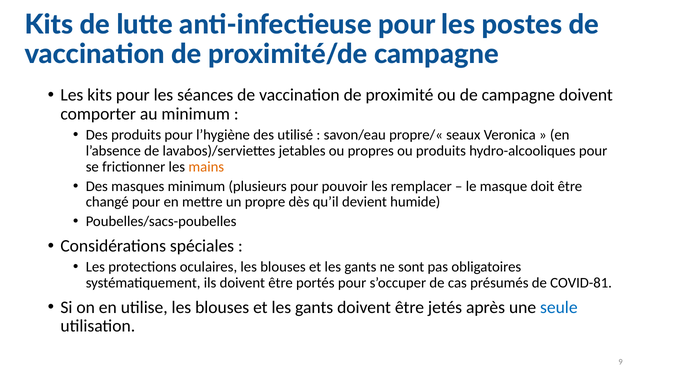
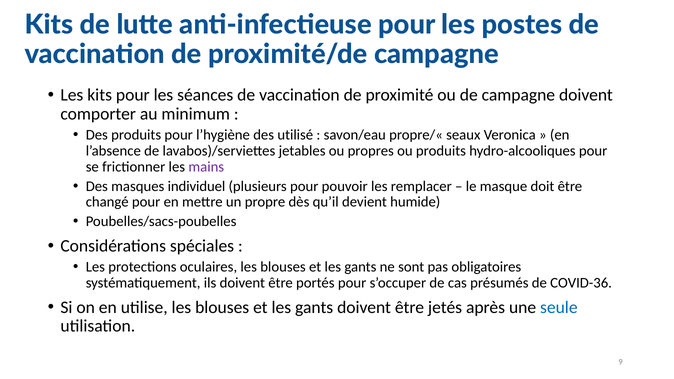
mains colour: orange -> purple
masques minimum: minimum -> individuel
COVID-81: COVID-81 -> COVID-36
